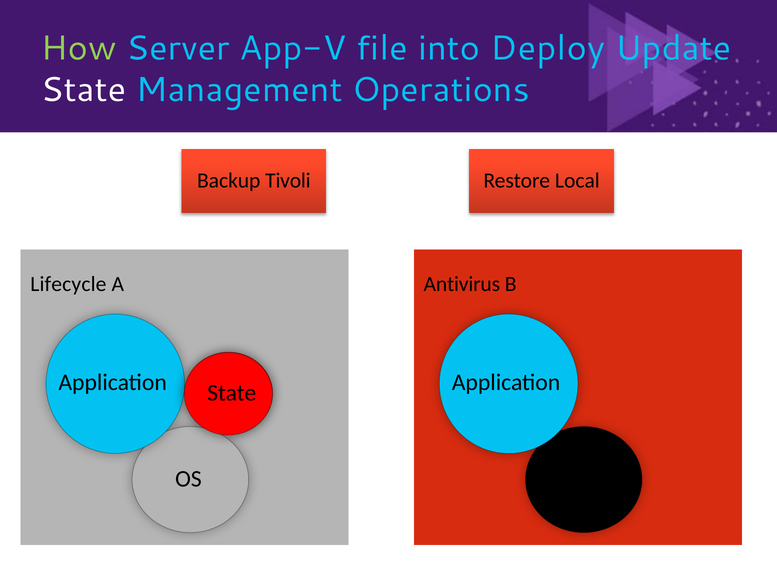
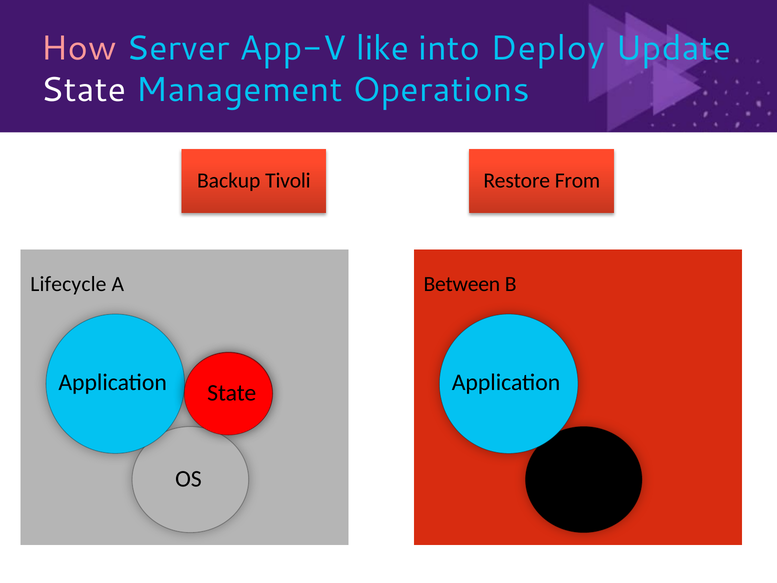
How colour: light green -> pink
file: file -> like
Local: Local -> From
Antivirus: Antivirus -> Between
